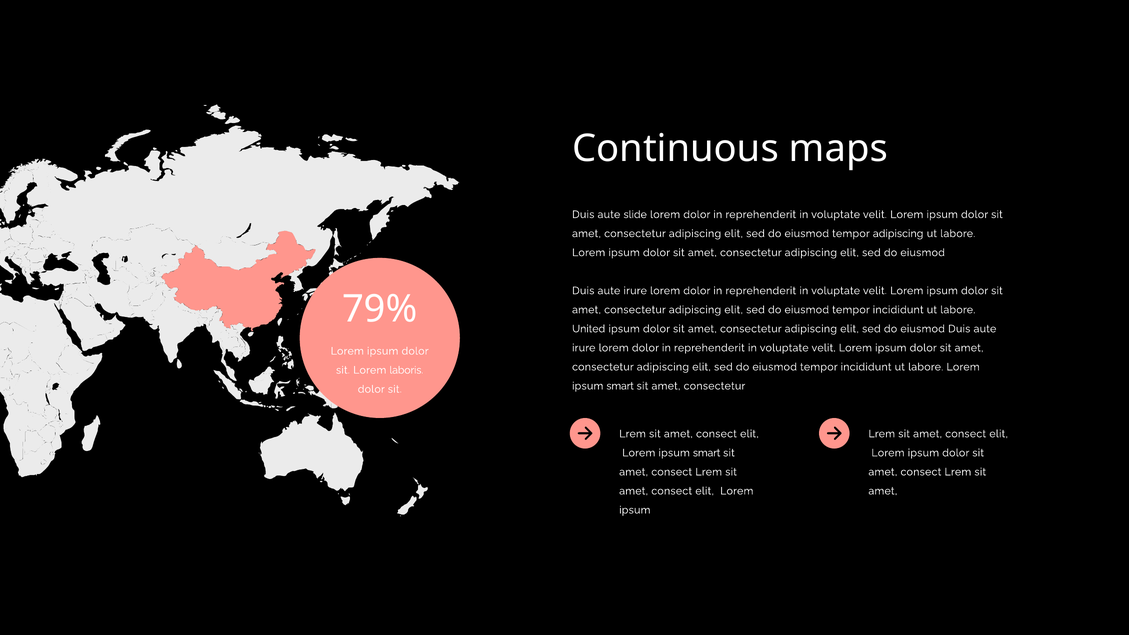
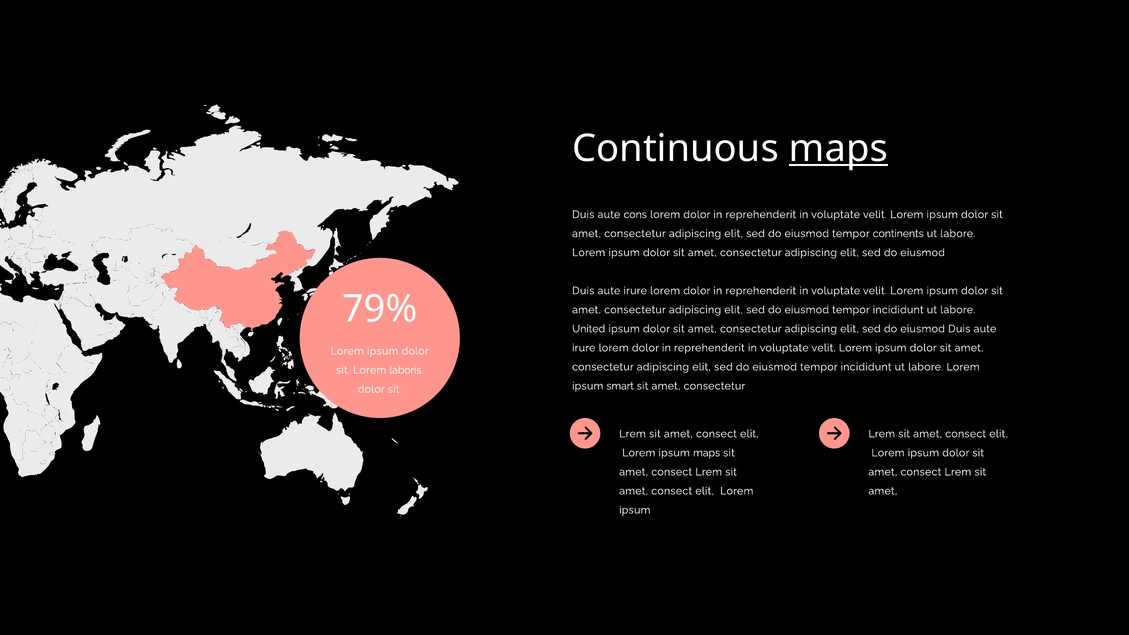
maps at (838, 149) underline: none -> present
slide: slide -> cons
tempor adipiscing: adipiscing -> continents
smart at (707, 453): smart -> maps
